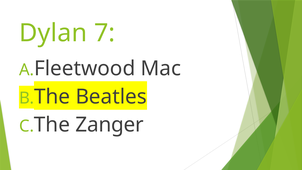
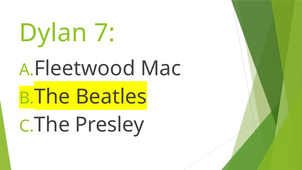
Zanger: Zanger -> Presley
